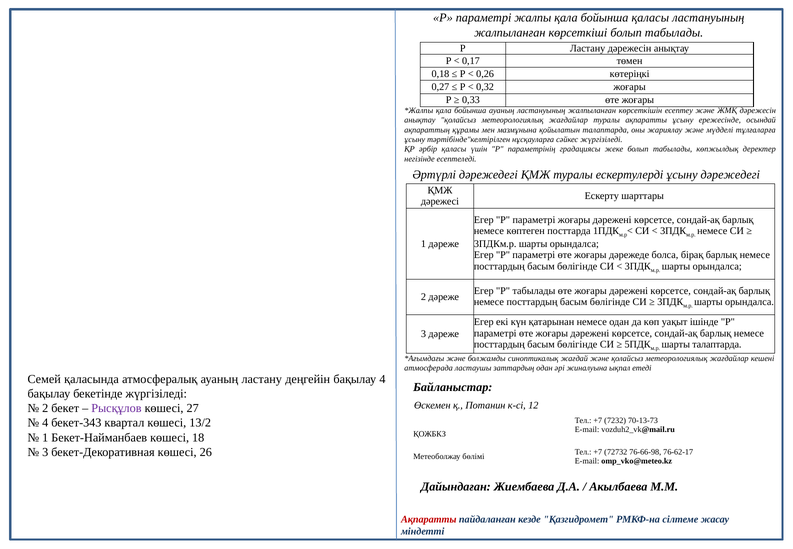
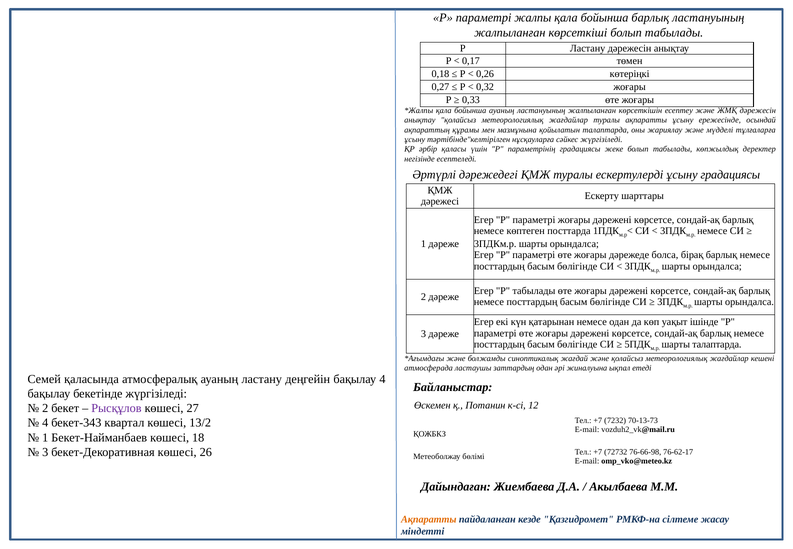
бойынша қаласы: қаласы -> барлық
ұсыну дәрежедегі: дәрежедегі -> градациясы
Ақпаратты at (429, 519) colour: red -> orange
